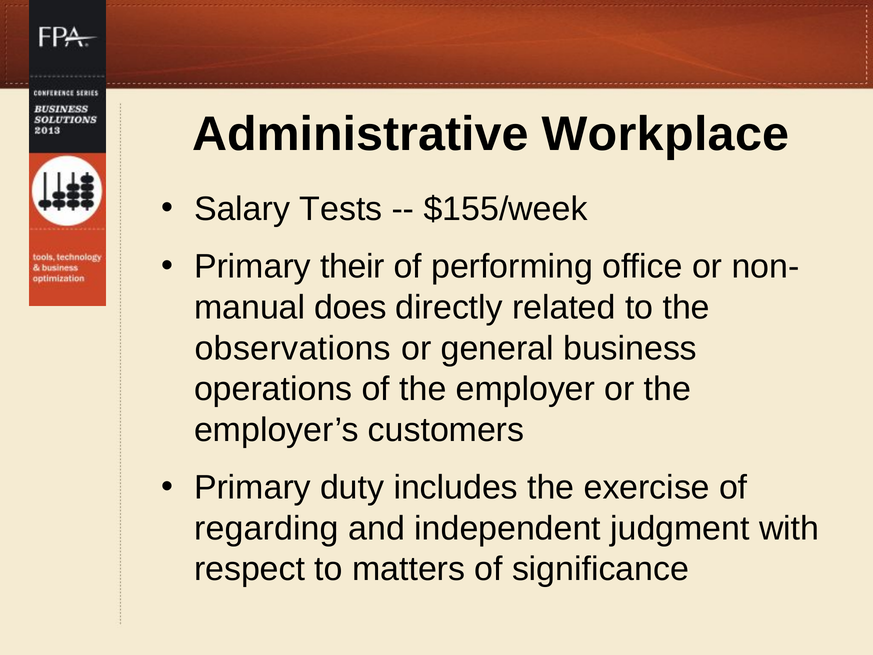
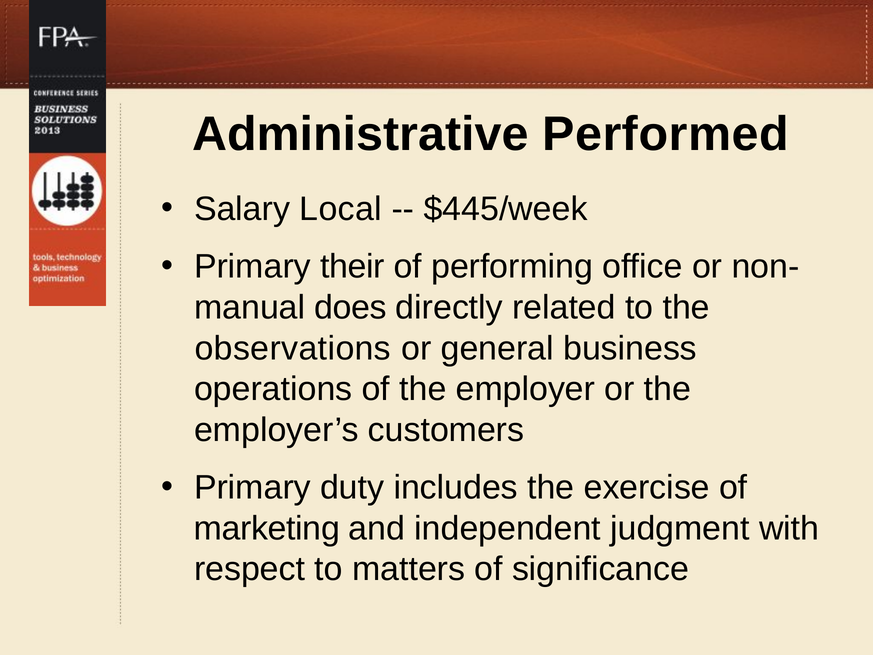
Workplace: Workplace -> Performed
Tests: Tests -> Local
$155/week: $155/week -> $445/week
regarding: regarding -> marketing
